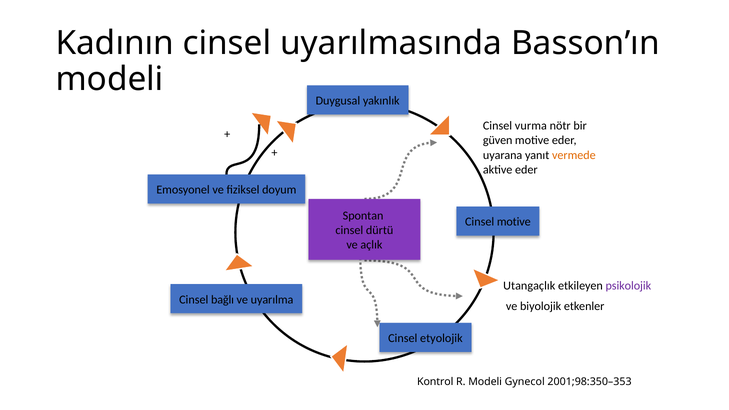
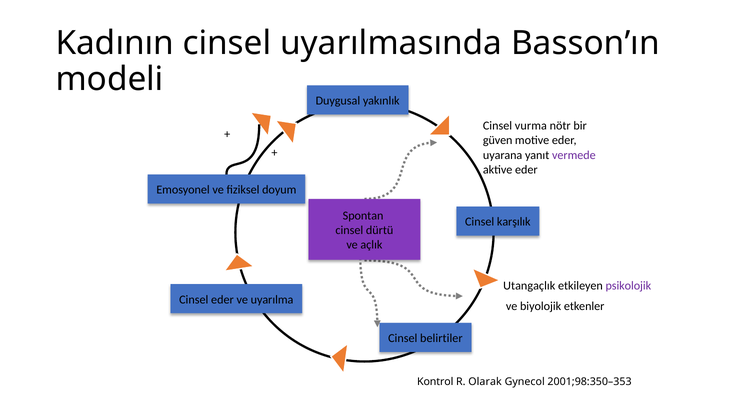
vermede colour: orange -> purple
Cinsel motive: motive -> karşılık
Cinsel bağlı: bağlı -> eder
etyolojik: etyolojik -> belirtiler
R Modeli: Modeli -> Olarak
